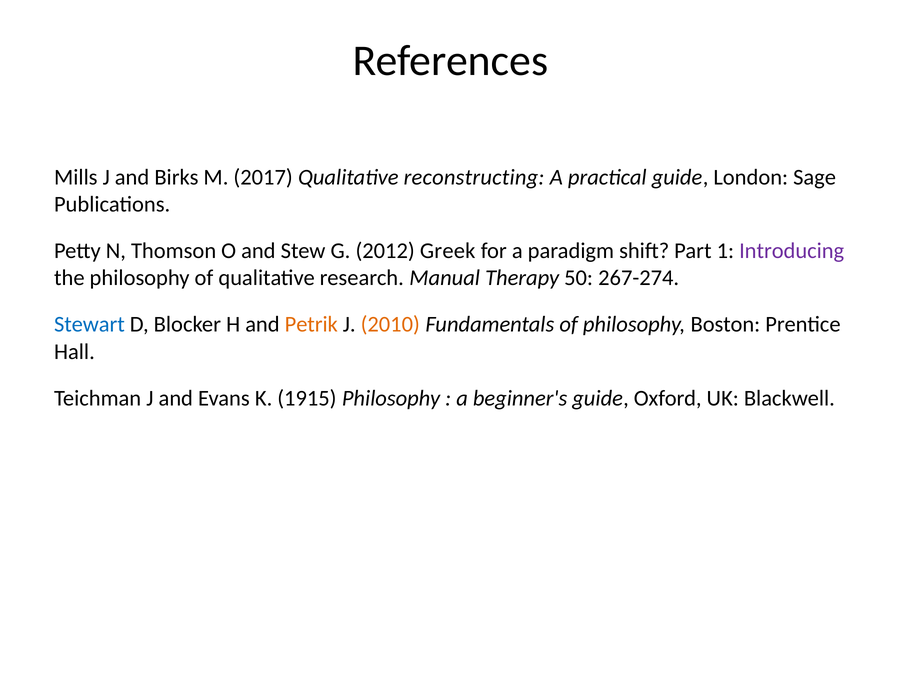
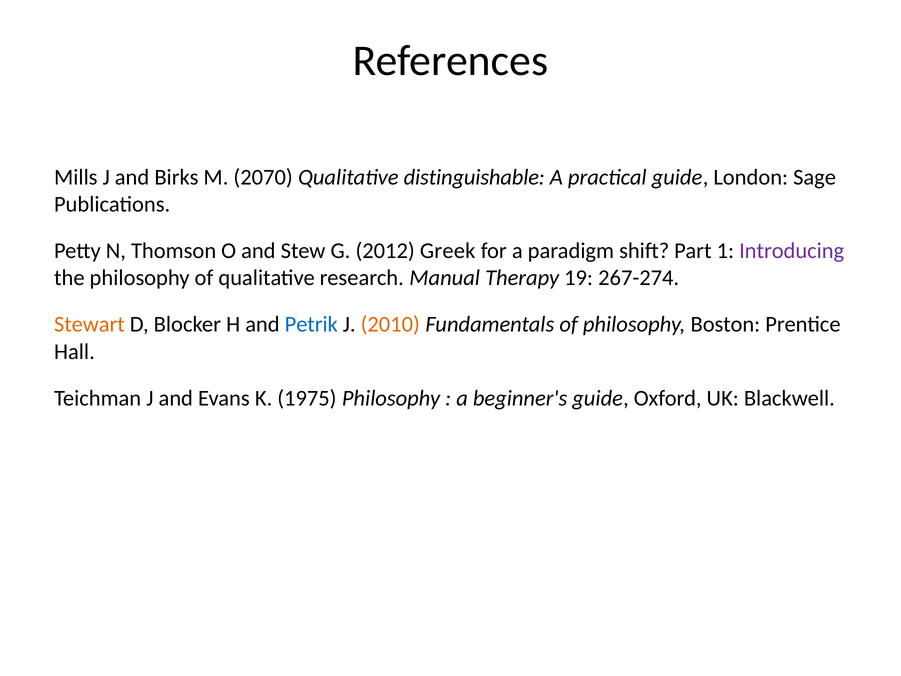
2017: 2017 -> 2070
reconstructing: reconstructing -> distinguishable
50: 50 -> 19
Stewart colour: blue -> orange
Petrik colour: orange -> blue
1915: 1915 -> 1975
